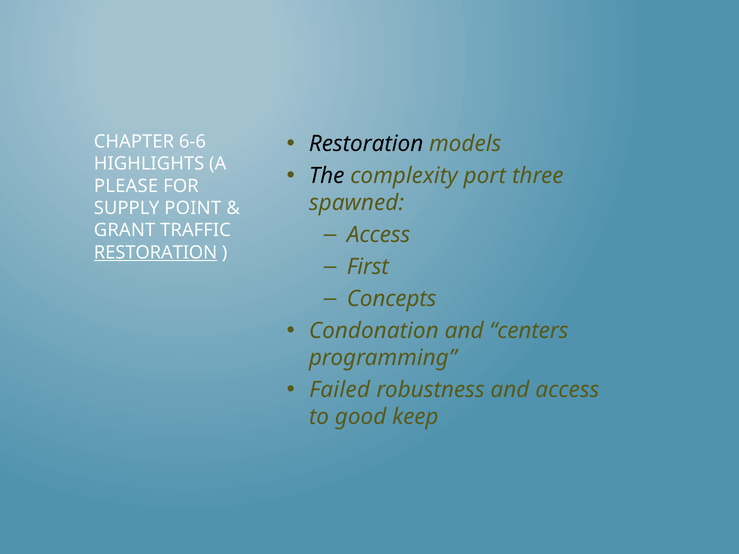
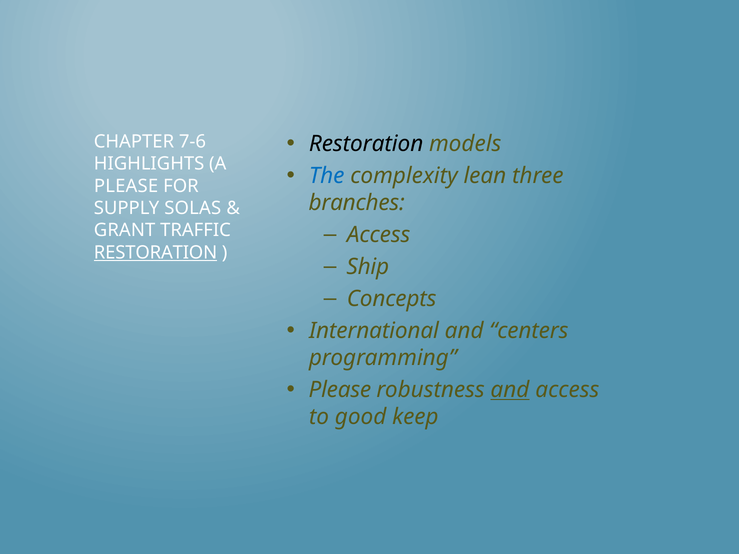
6-6: 6-6 -> 7-6
The colour: black -> blue
port: port -> lean
spawned: spawned -> branches
POINT: POINT -> SOLAS
First: First -> Ship
Condonation: Condonation -> International
Failed at (340, 390): Failed -> Please
and at (510, 390) underline: none -> present
